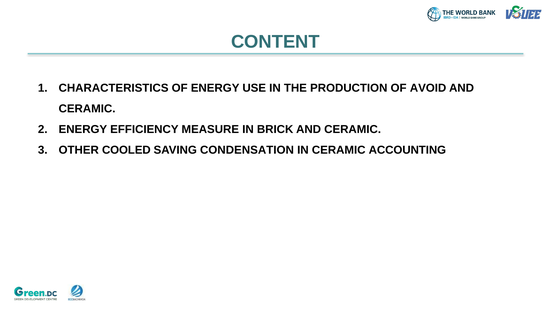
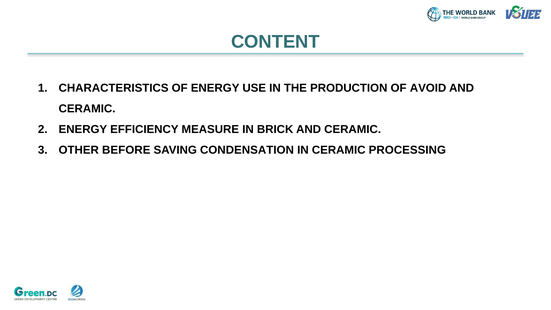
COOLED: COOLED -> BEFORE
ACCOUNTING: ACCOUNTING -> PROCESSING
